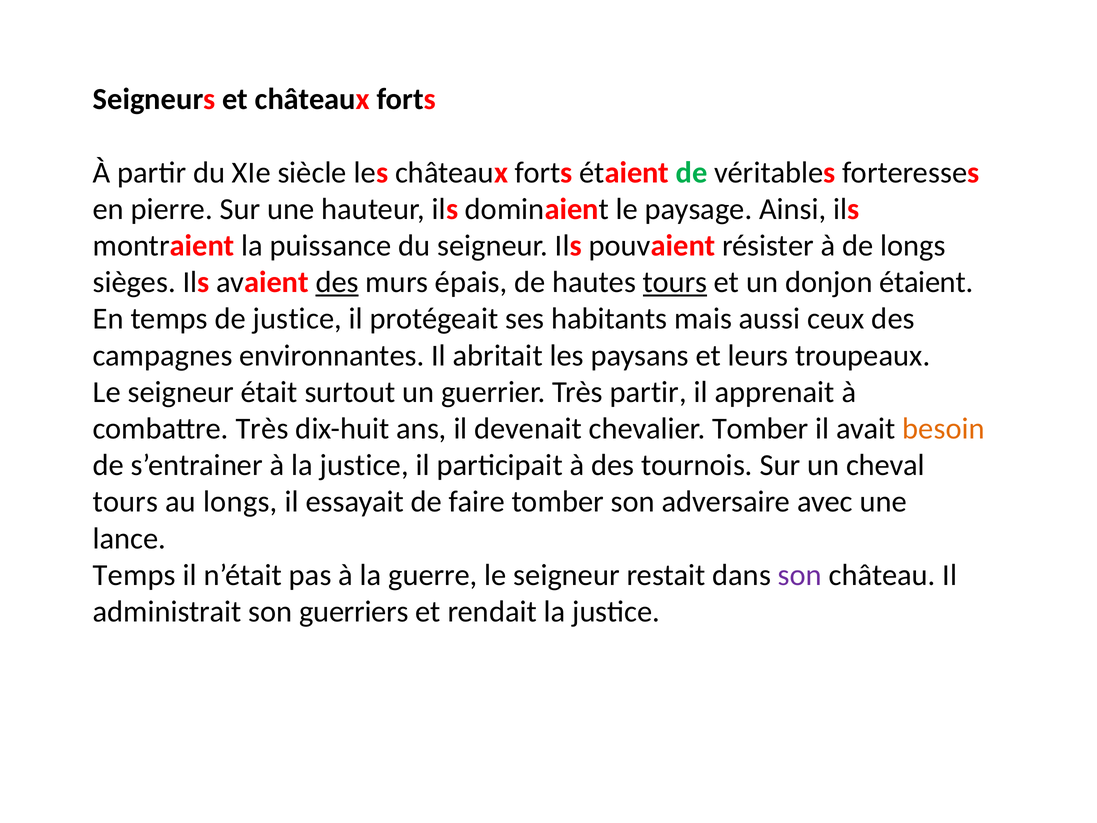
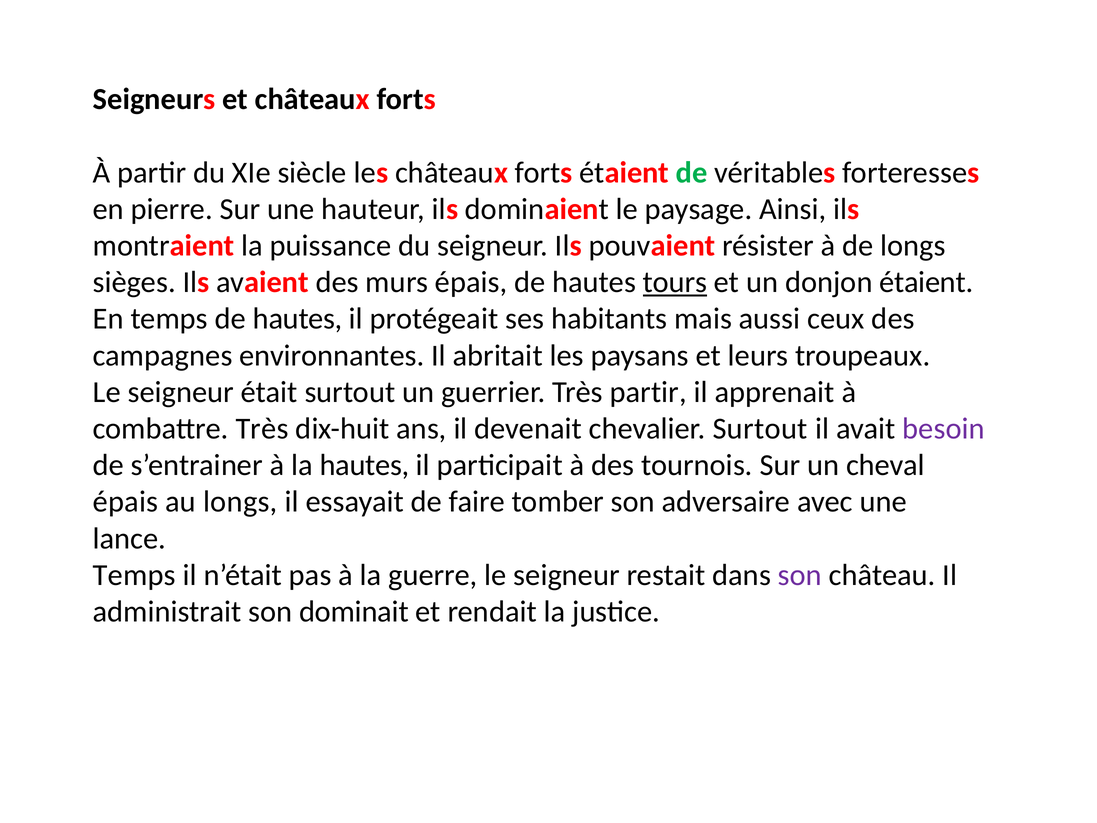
des at (337, 282) underline: present -> none
temps de justice: justice -> hautes
chevalier Tomber: Tomber -> Surtout
besoin colour: orange -> purple
à la justice: justice -> hautes
tours at (125, 502): tours -> épais
guerriers: guerriers -> dominait
